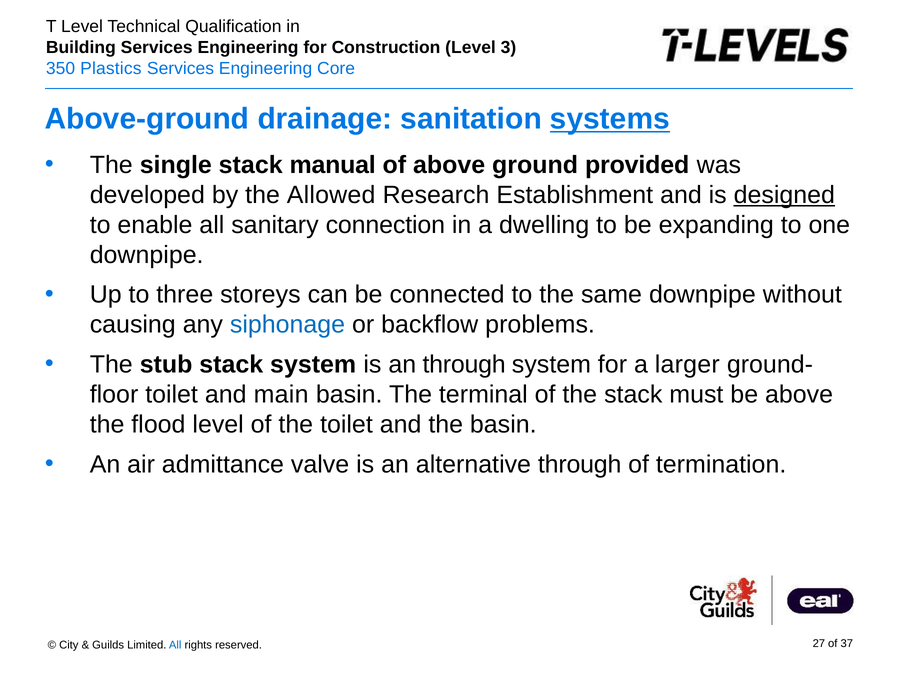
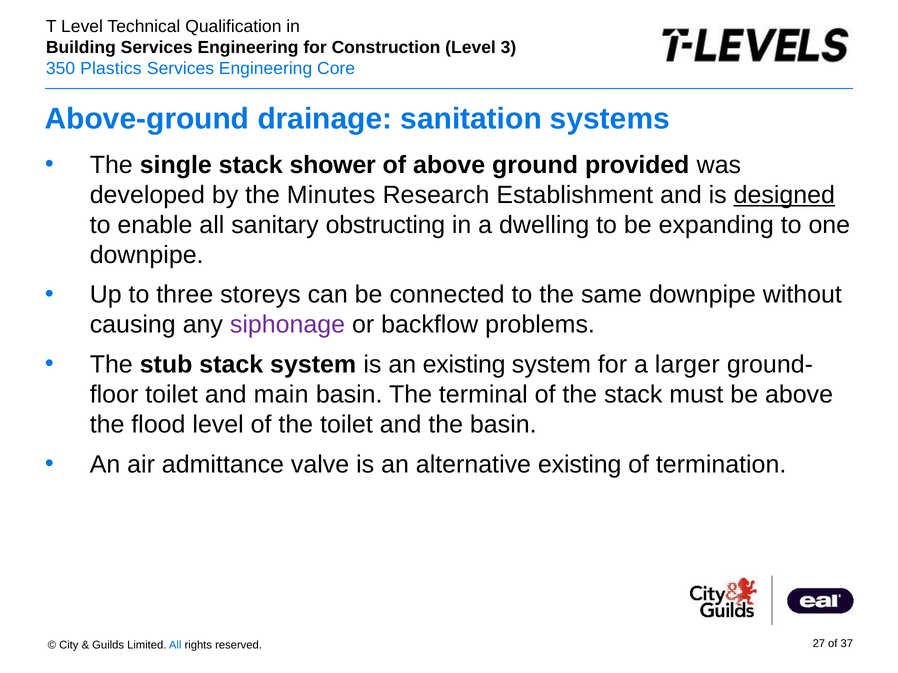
systems underline: present -> none
manual: manual -> shower
Allowed: Allowed -> Minutes
connection: connection -> obstructing
siphonage colour: blue -> purple
an through: through -> existing
alternative through: through -> existing
